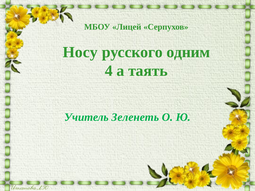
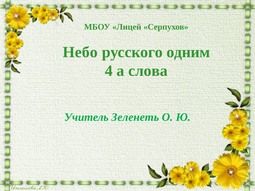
Носу: Носу -> Небо
таять: таять -> слова
